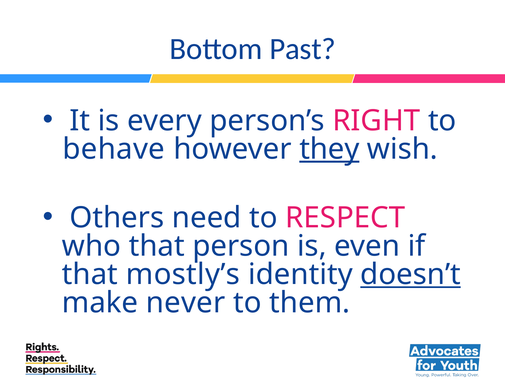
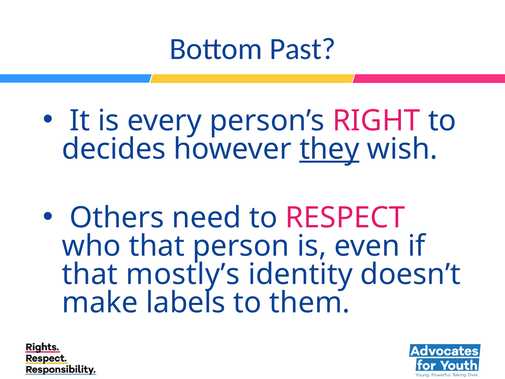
behave: behave -> decides
doesn’t underline: present -> none
never: never -> labels
